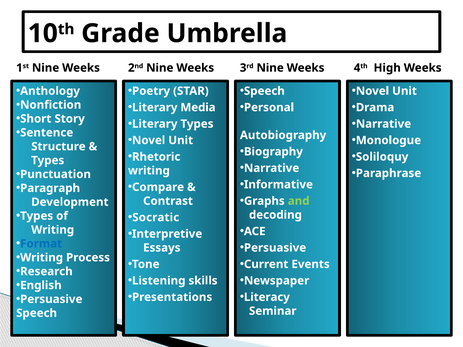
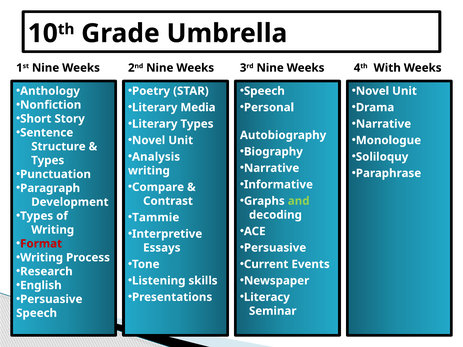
High: High -> With
Rhetoric: Rhetoric -> Analysis
Socratic: Socratic -> Tammie
Format colour: blue -> red
